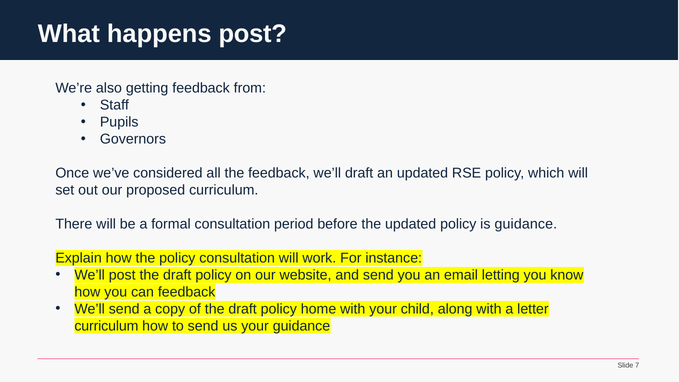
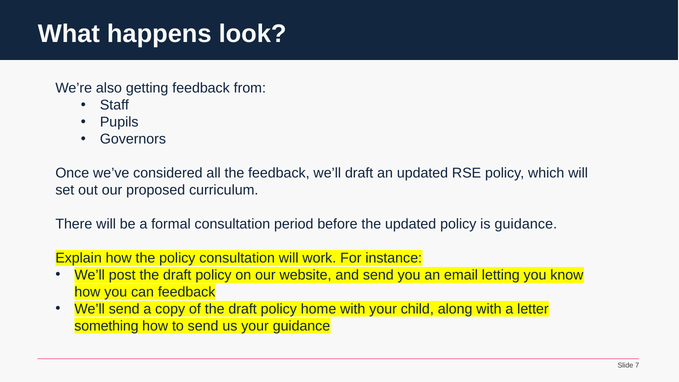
happens post: post -> look
curriculum at (106, 326): curriculum -> something
